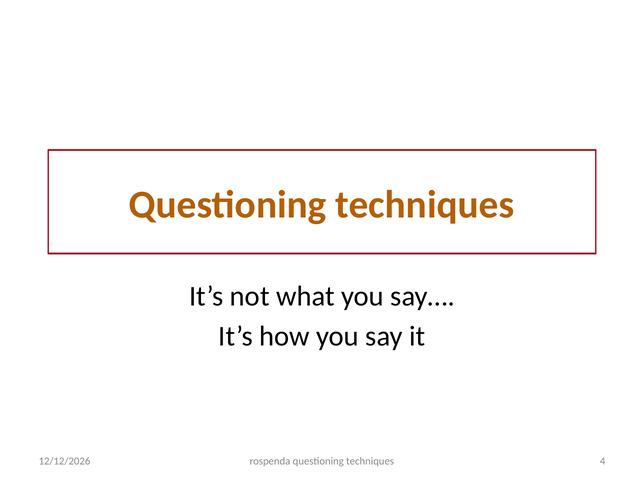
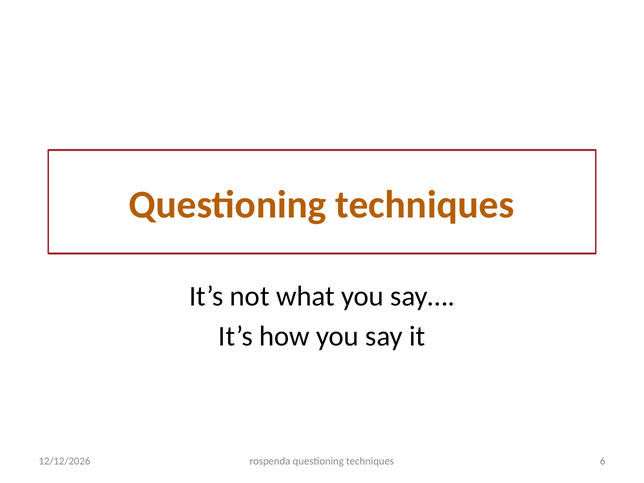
4: 4 -> 6
